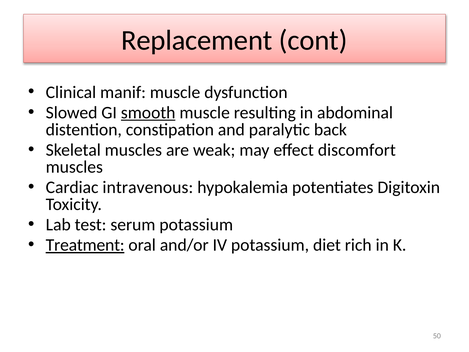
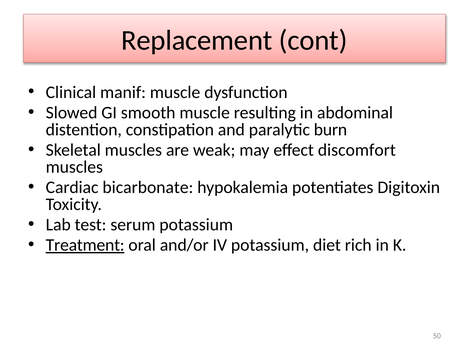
smooth underline: present -> none
back: back -> burn
intravenous: intravenous -> bicarbonate
